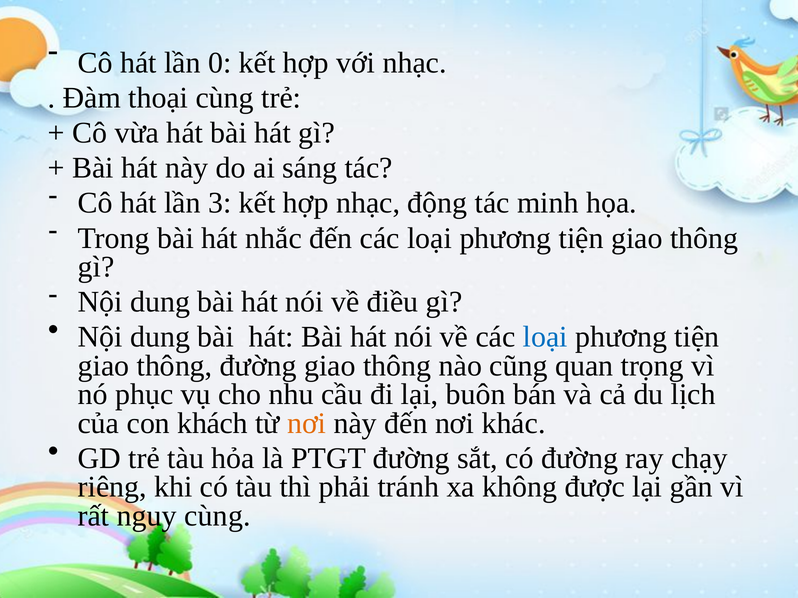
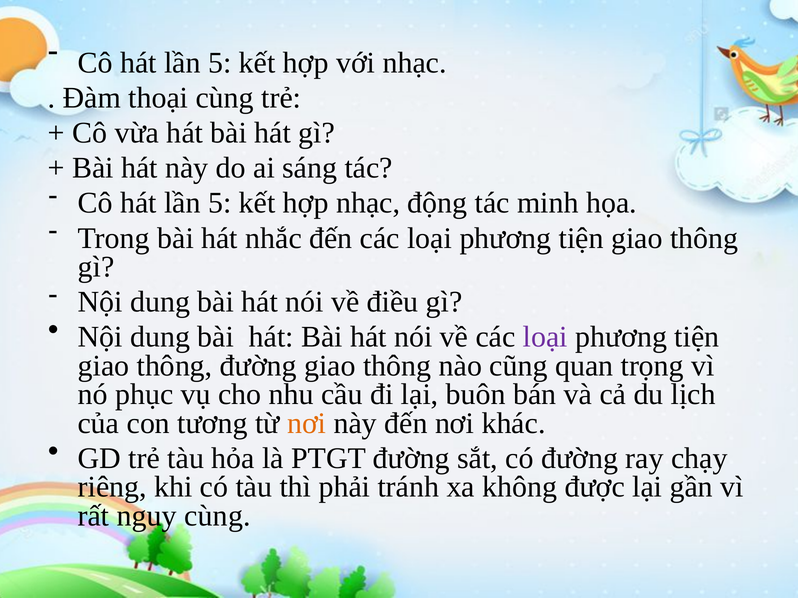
0 at (220, 63): 0 -> 5
3 at (220, 203): 3 -> 5
loại at (545, 337) colour: blue -> purple
khách: khách -> tương
